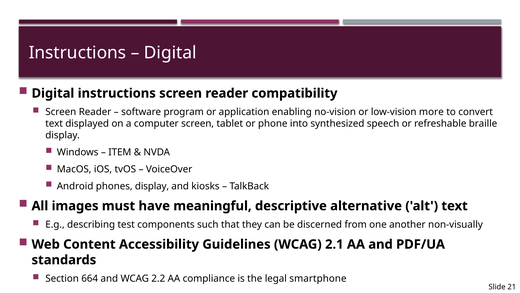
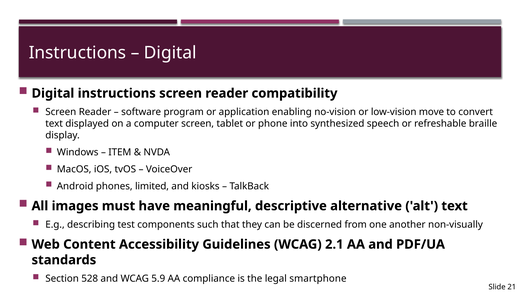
more: more -> move
phones display: display -> limited
664: 664 -> 528
2.2: 2.2 -> 5.9
